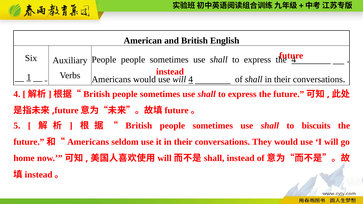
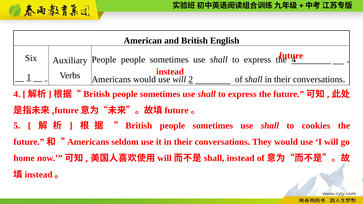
will 4: 4 -> 2
biscuits: biscuits -> cookies
